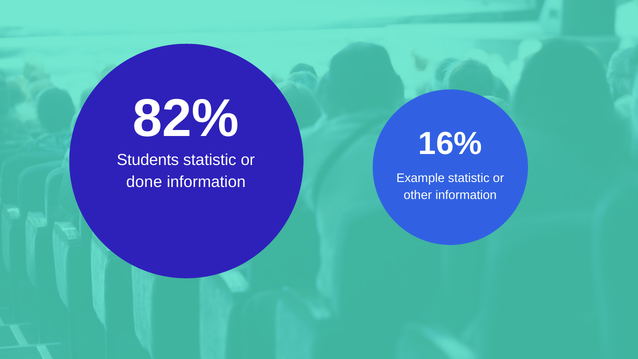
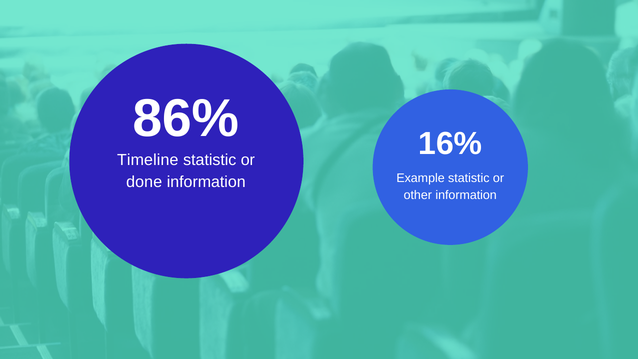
82%: 82% -> 86%
Students: Students -> Timeline
